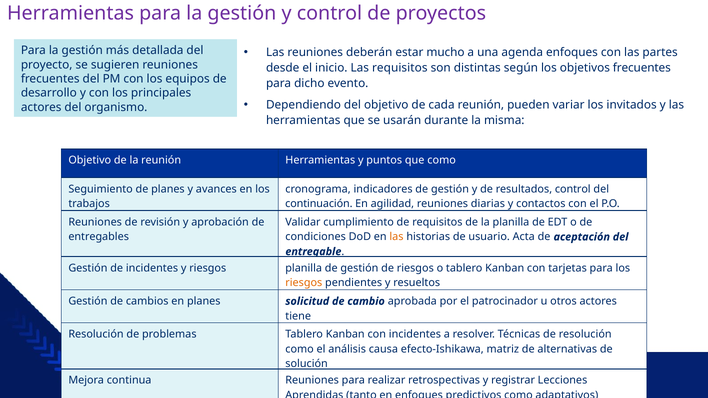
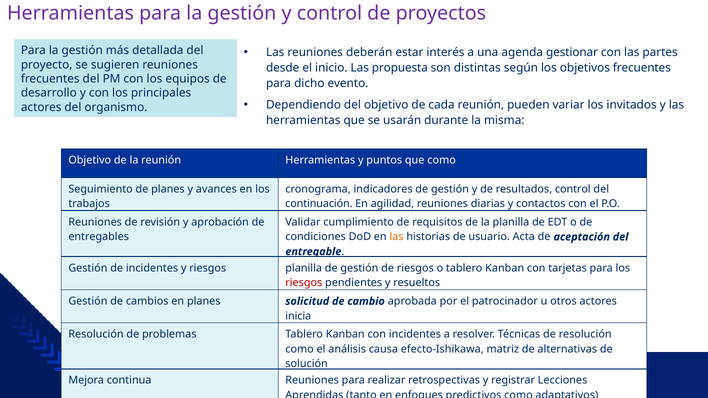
mucho: mucho -> interés
agenda enfoques: enfoques -> gestionar
Las requisitos: requisitos -> propuesta
riesgos at (304, 283) colour: orange -> red
tiene: tiene -> inicia
